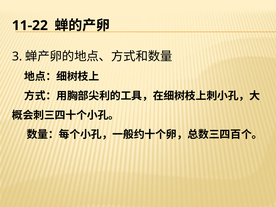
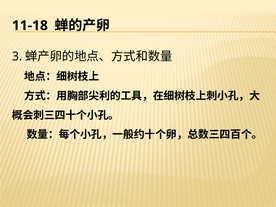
11-22: 11-22 -> 11-18
